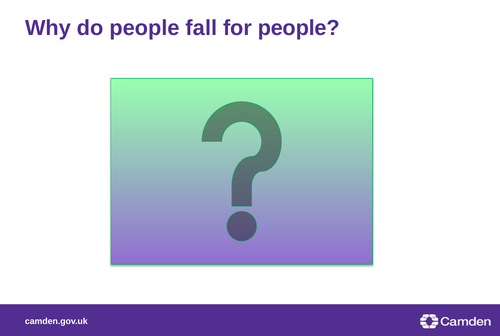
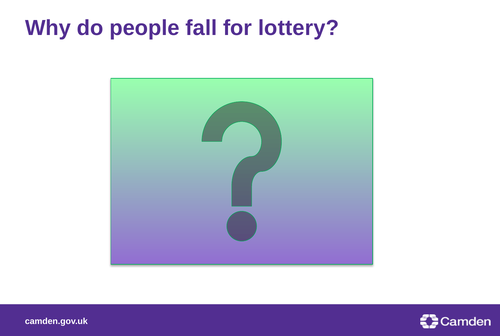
for people: people -> lottery
